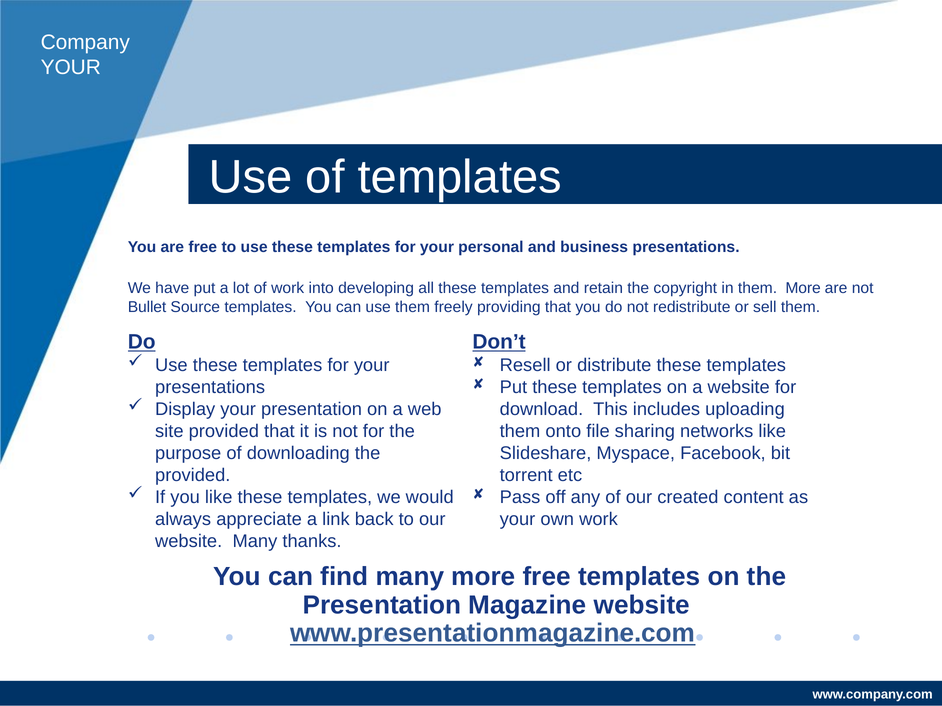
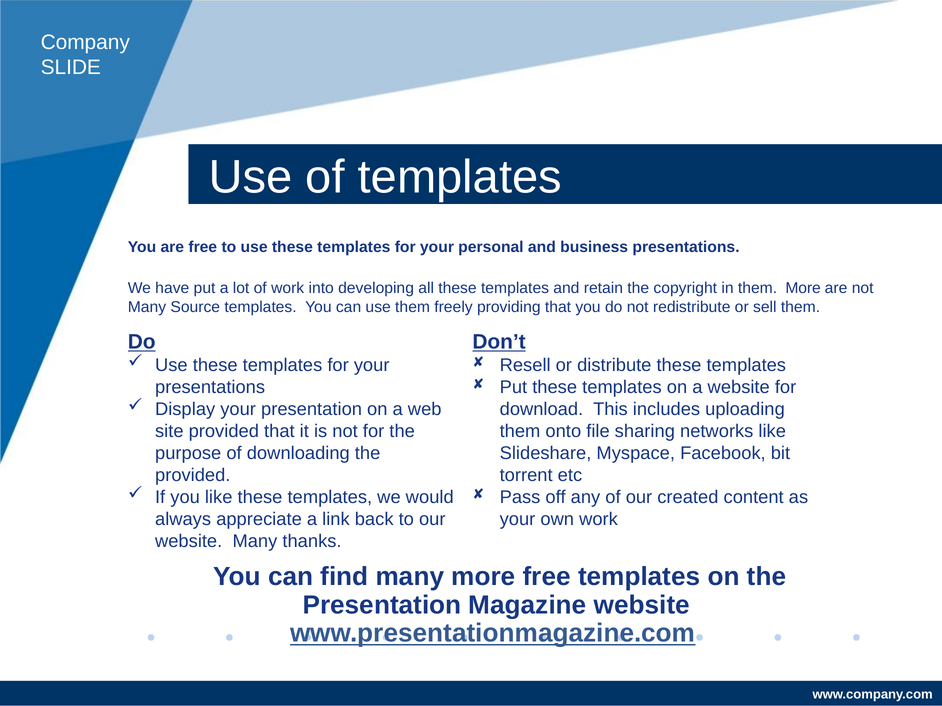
YOUR at (71, 67): YOUR -> SLIDE
Bullet at (147, 307): Bullet -> Many
